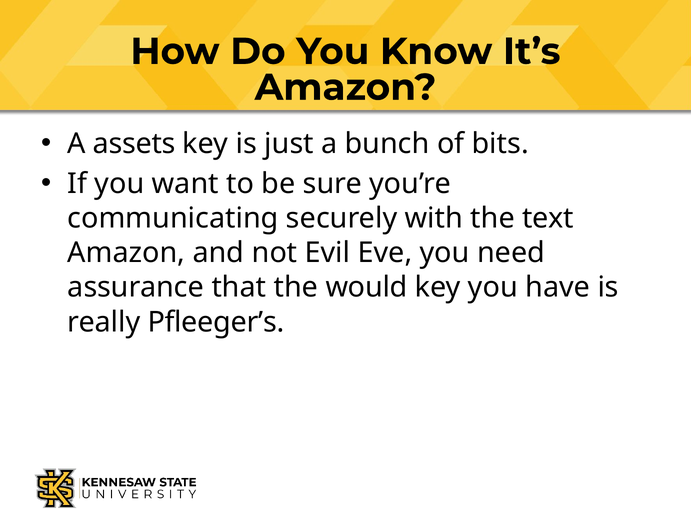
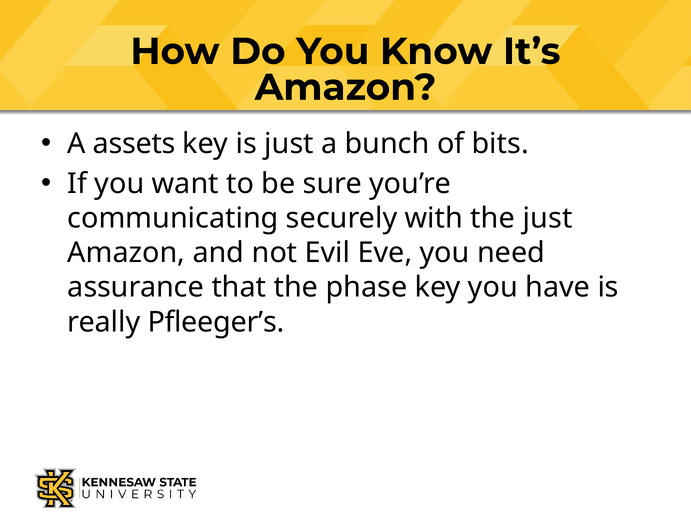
the text: text -> just
would: would -> phase
